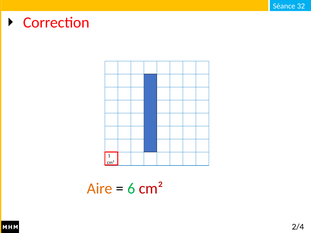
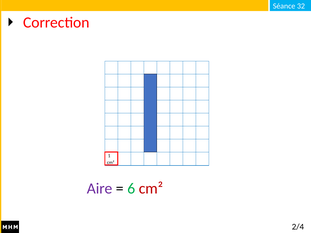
Aire colour: orange -> purple
